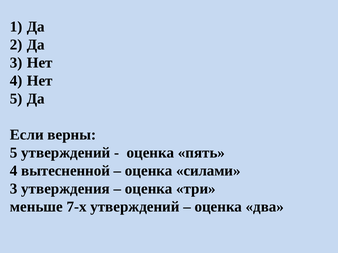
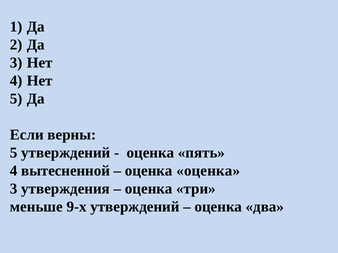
оценка силами: силами -> оценка
7-х: 7-х -> 9-х
